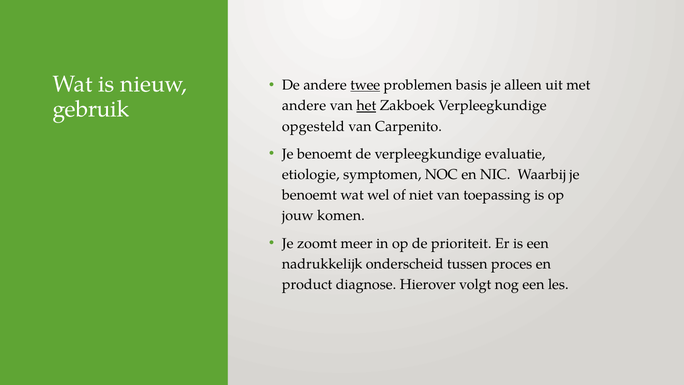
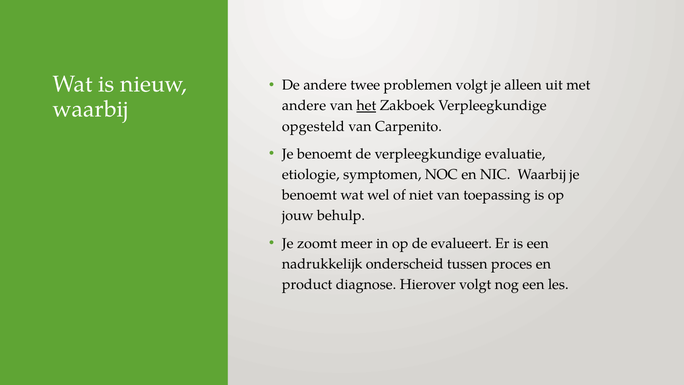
twee underline: present -> none
problemen basis: basis -> volgt
gebruik at (91, 109): gebruik -> waarbij
komen: komen -> behulp
prioriteit: prioriteit -> evalueert
